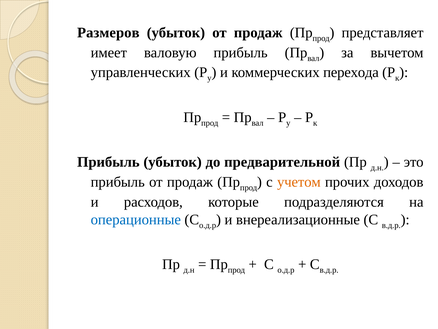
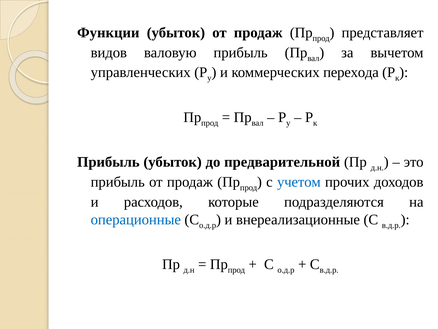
Размеров: Размеров -> Функции
имеет: имеет -> видов
учетом colour: orange -> blue
